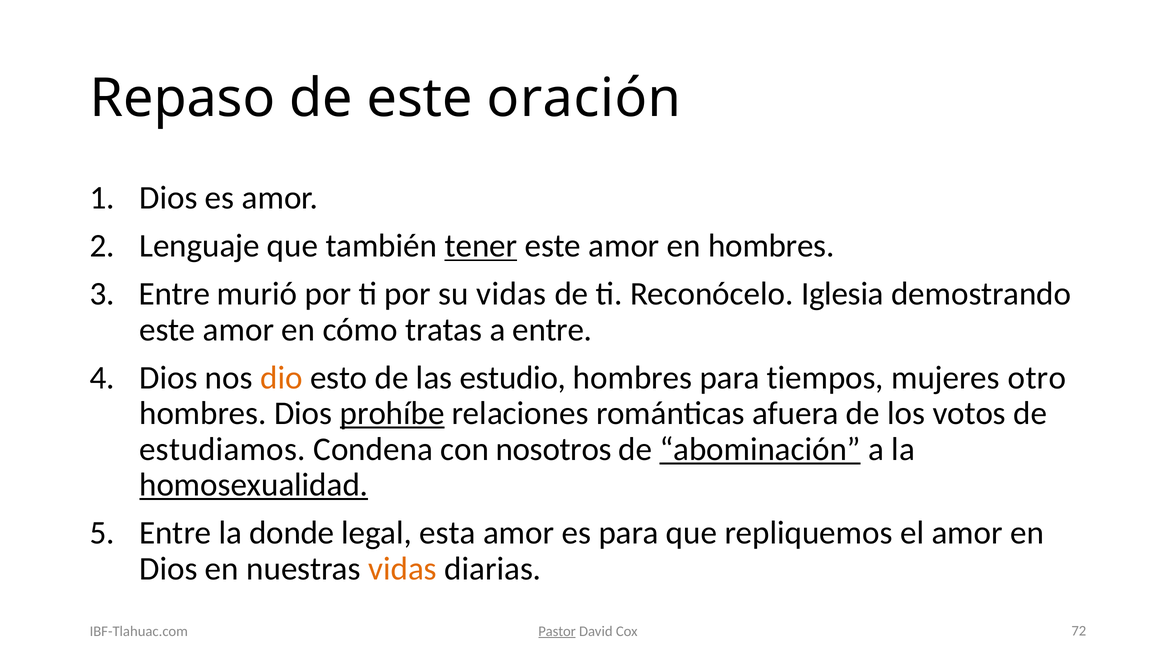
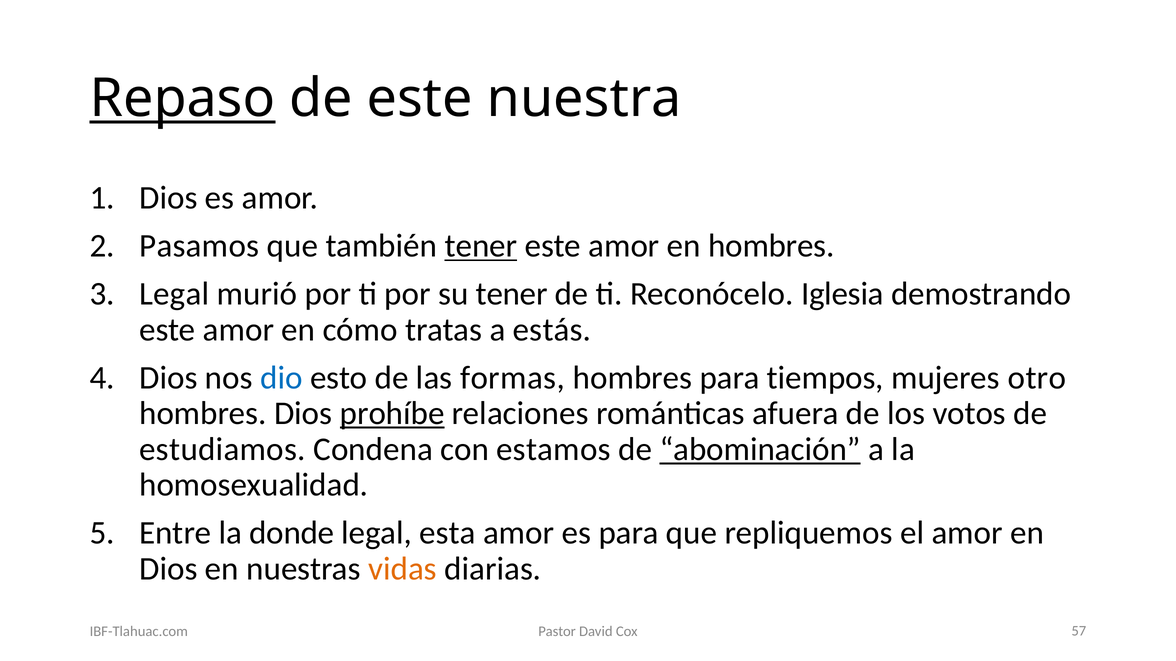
Repaso underline: none -> present
oración: oración -> nuestra
Lenguaje: Lenguaje -> Pasamos
Entre at (175, 294): Entre -> Legal
su vidas: vidas -> tener
a entre: entre -> estás
dio colour: orange -> blue
estudio: estudio -> formas
nosotros: nosotros -> estamos
homosexualidad underline: present -> none
Pastor underline: present -> none
72: 72 -> 57
